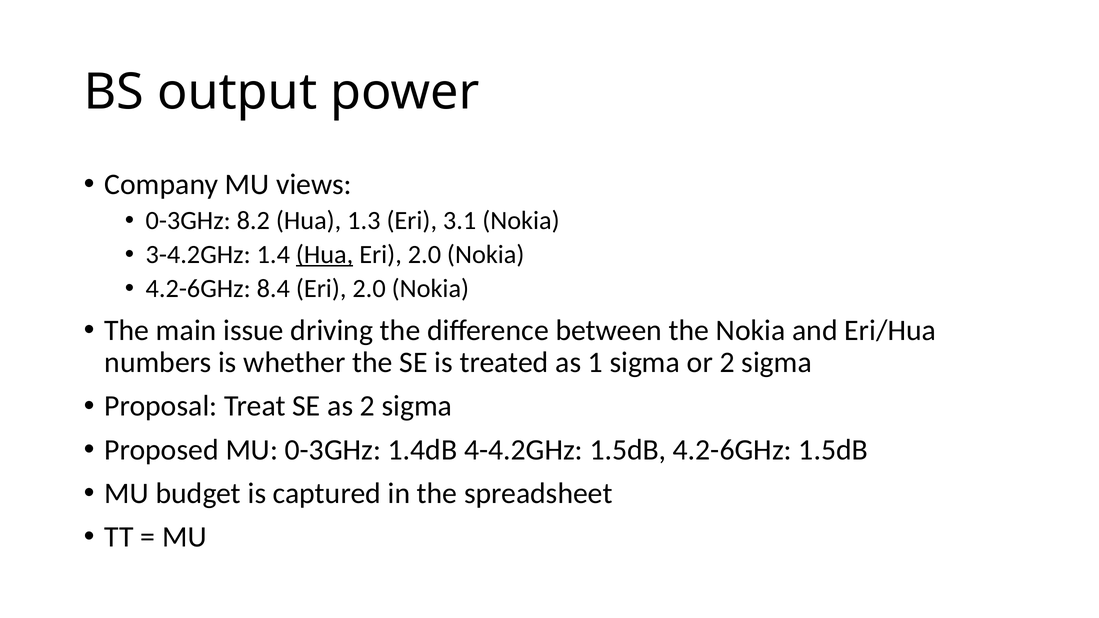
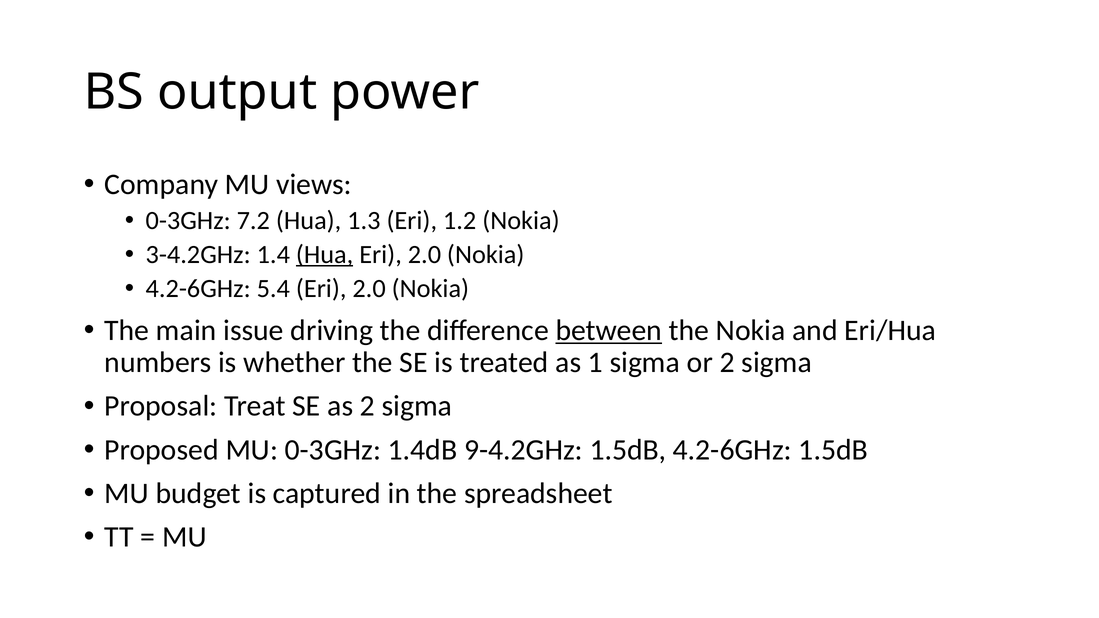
8.2: 8.2 -> 7.2
3.1: 3.1 -> 1.2
8.4: 8.4 -> 5.4
between underline: none -> present
4-4.2GHz: 4-4.2GHz -> 9-4.2GHz
